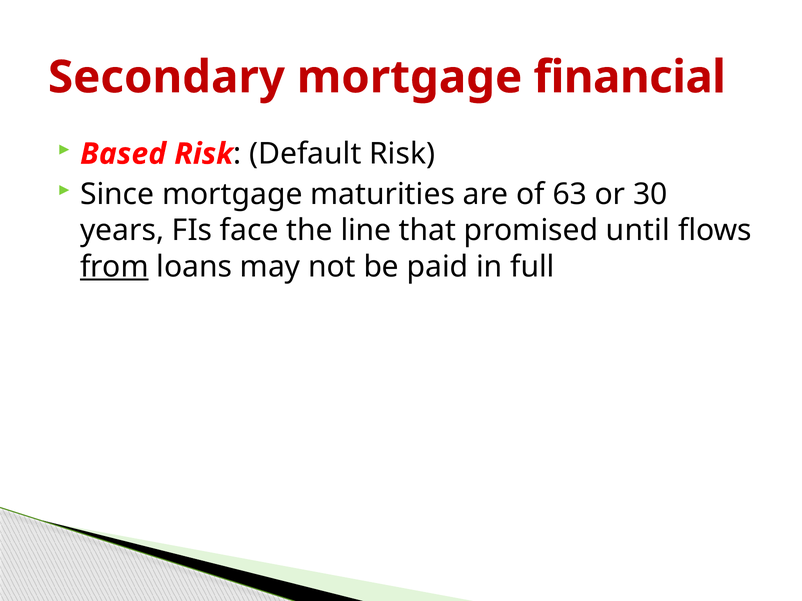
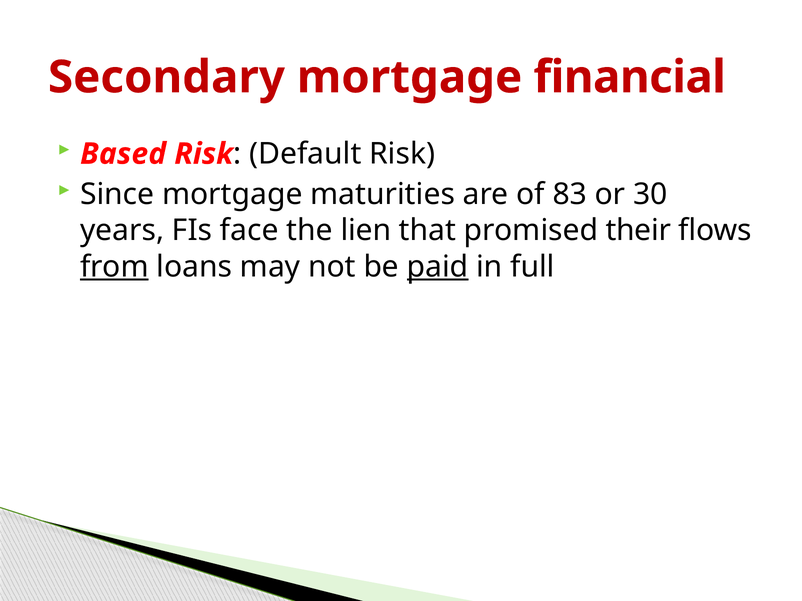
63: 63 -> 83
line: line -> lien
until: until -> their
paid underline: none -> present
